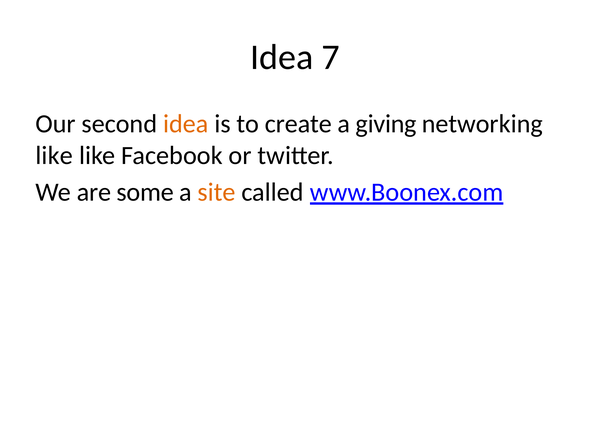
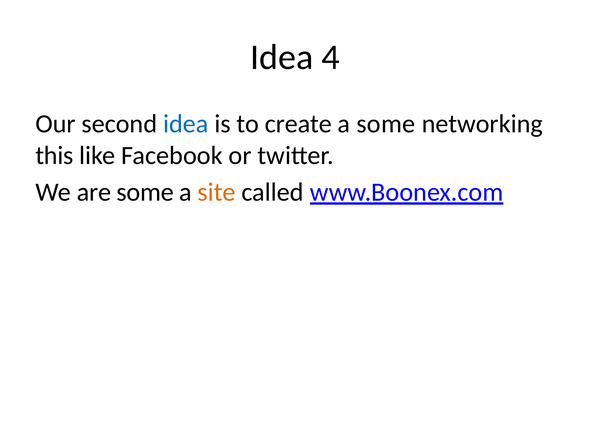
7: 7 -> 4
idea at (186, 124) colour: orange -> blue
a giving: giving -> some
like at (54, 155): like -> this
